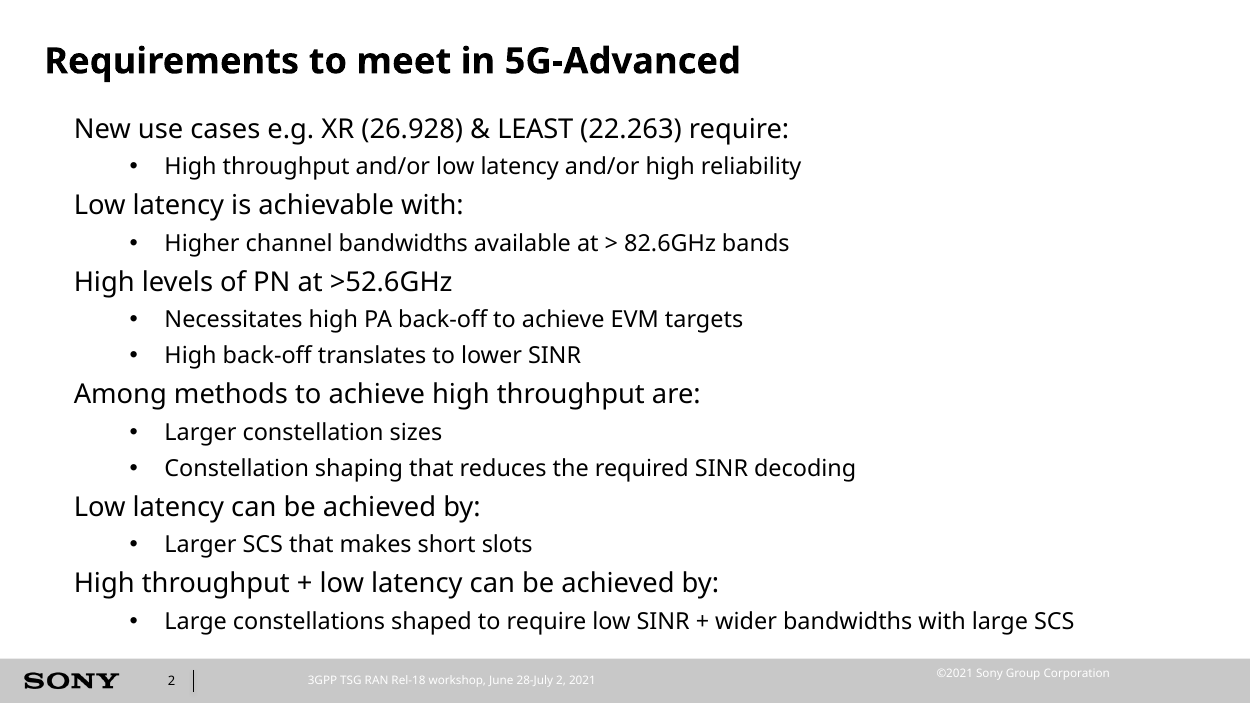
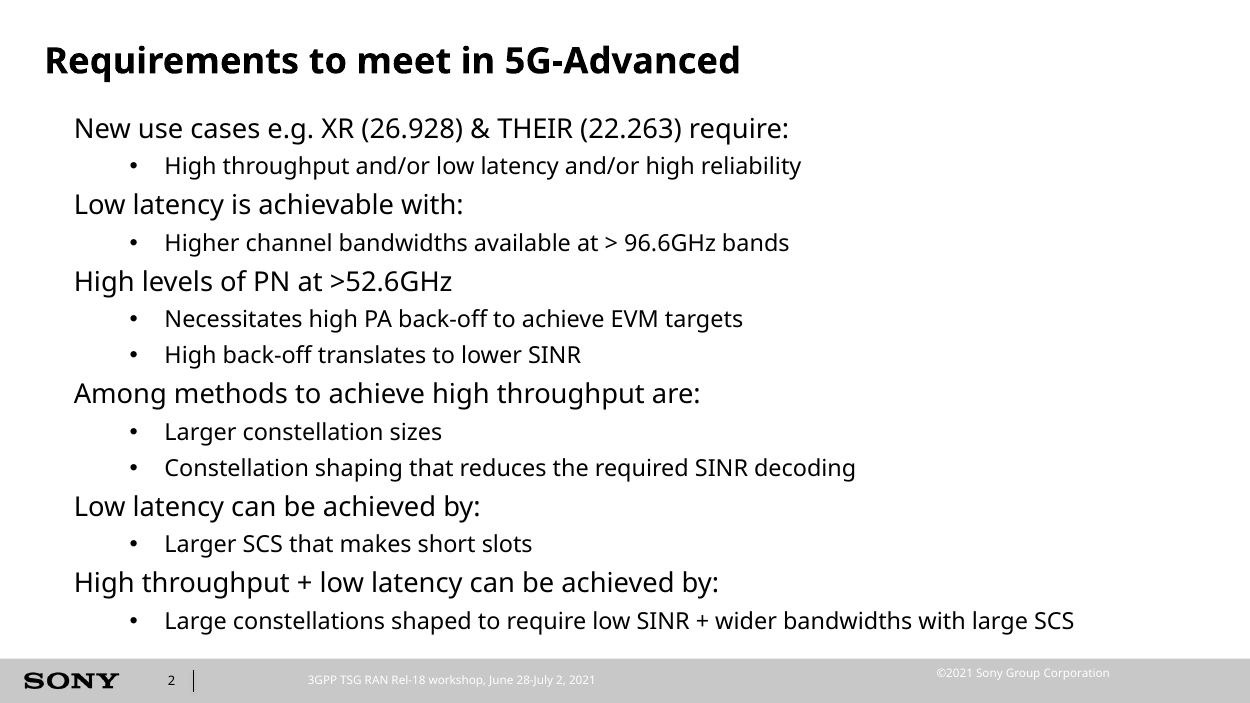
LEAST: LEAST -> THEIR
82.6GHz: 82.6GHz -> 96.6GHz
